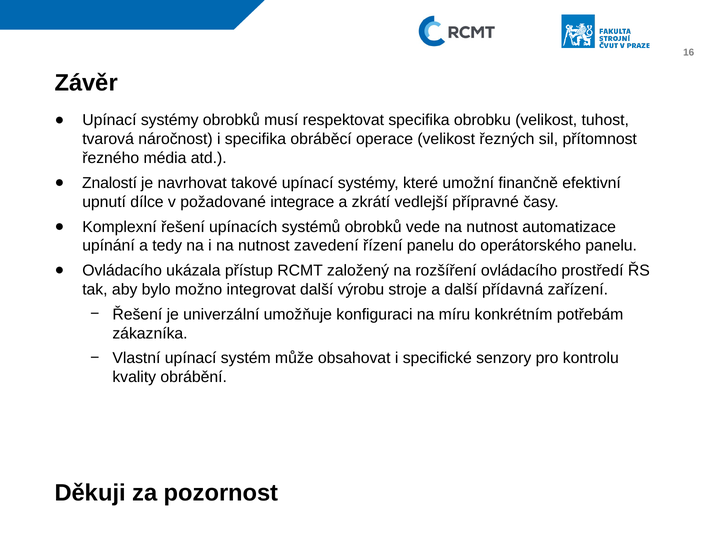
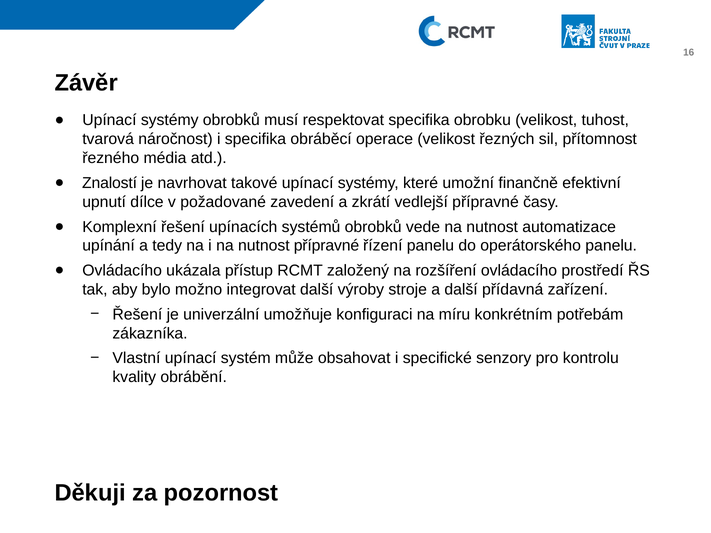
integrace: integrace -> zavedení
nutnost zavedení: zavedení -> přípravné
výrobu: výrobu -> výroby
